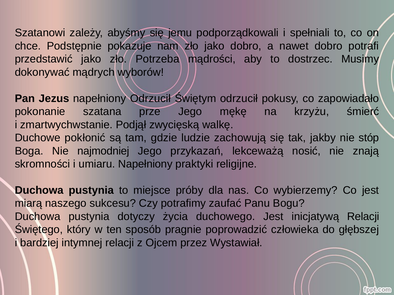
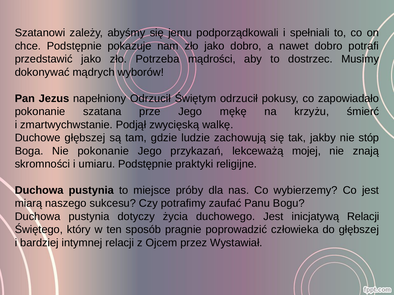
Duchowe pokłonić: pokłonić -> głębszej
Nie najmodniej: najmodniej -> pokonanie
nosić: nosić -> mojej
umiaru Napełniony: Napełniony -> Podstępnie
